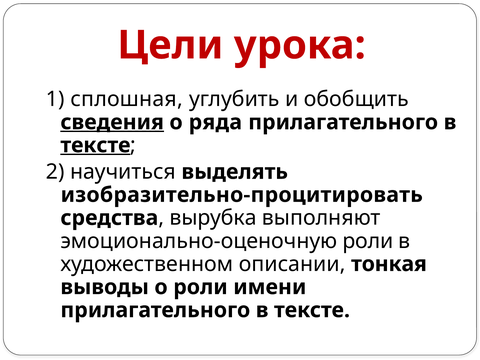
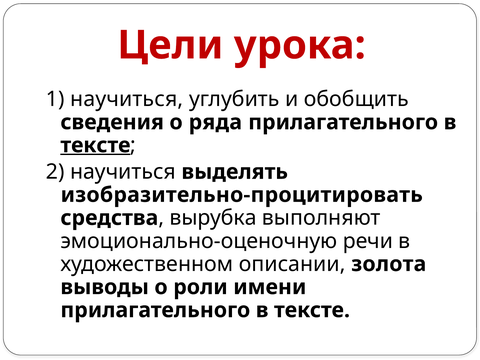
1 сплошная: сплошная -> научиться
сведения underline: present -> none
эмоционально-оценочную роли: роли -> речи
тонкая: тонкая -> золота
